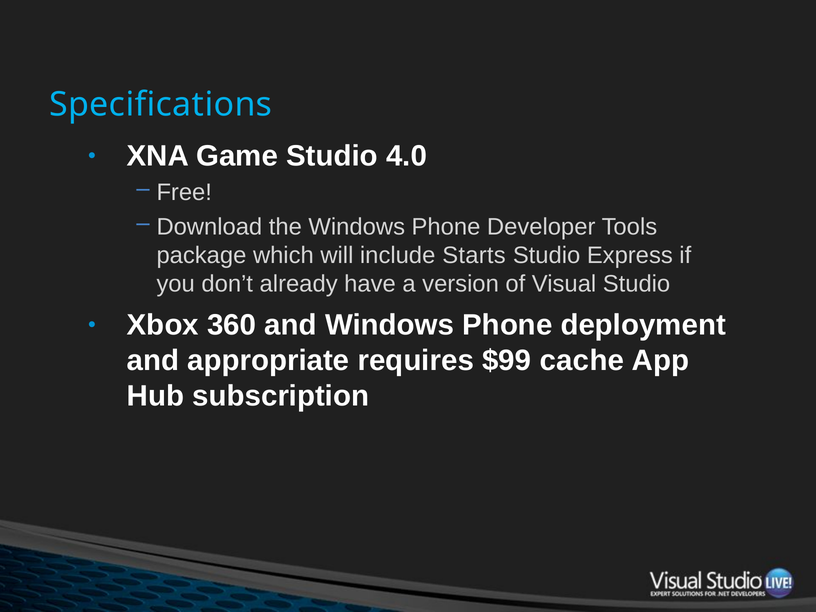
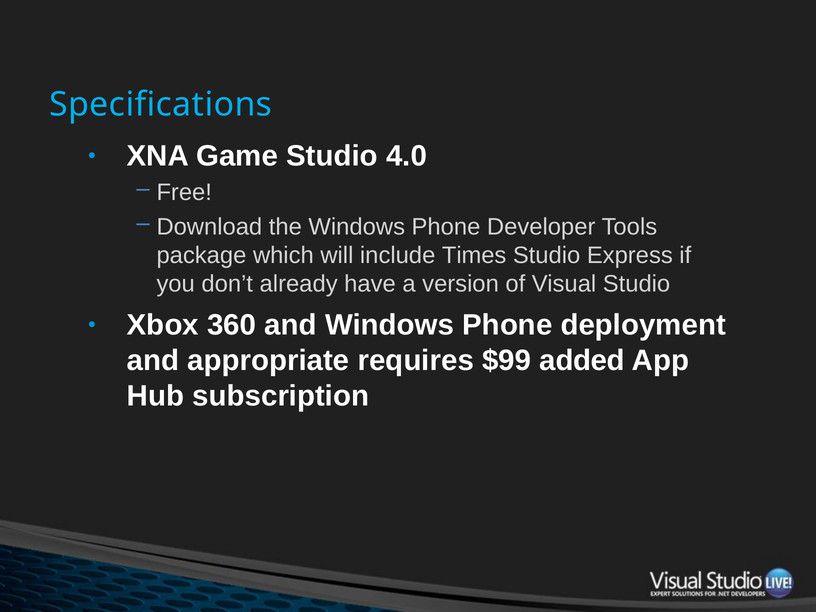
Starts: Starts -> Times
cache: cache -> added
